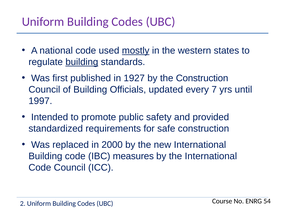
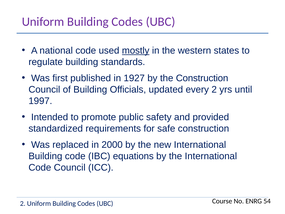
building at (82, 62) underline: present -> none
every 7: 7 -> 2
measures: measures -> equations
